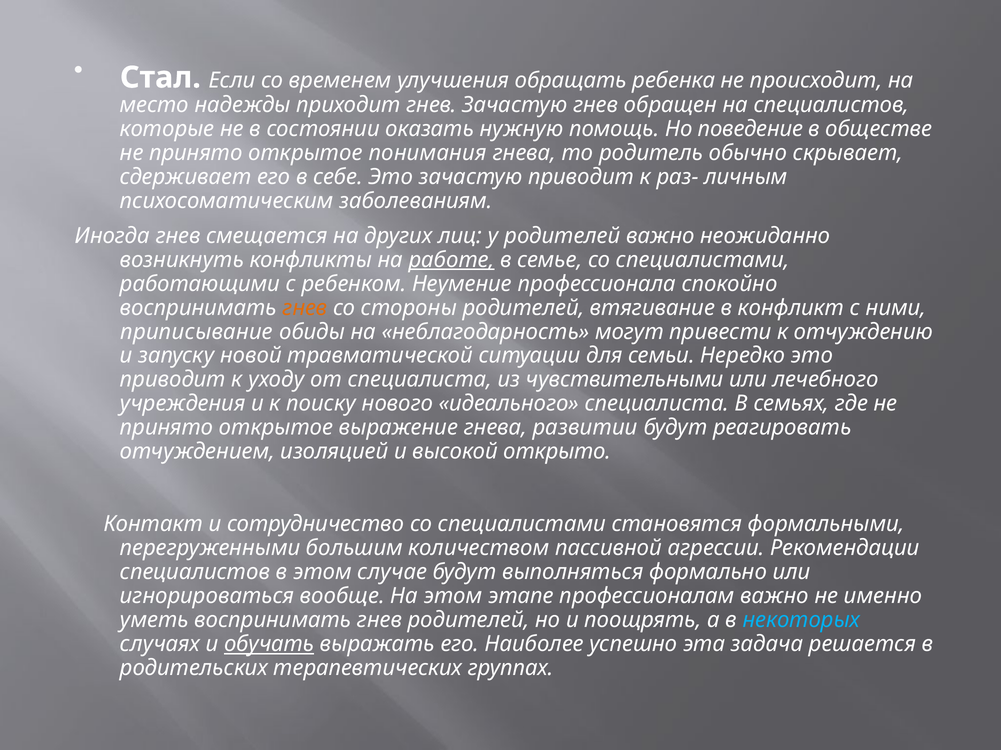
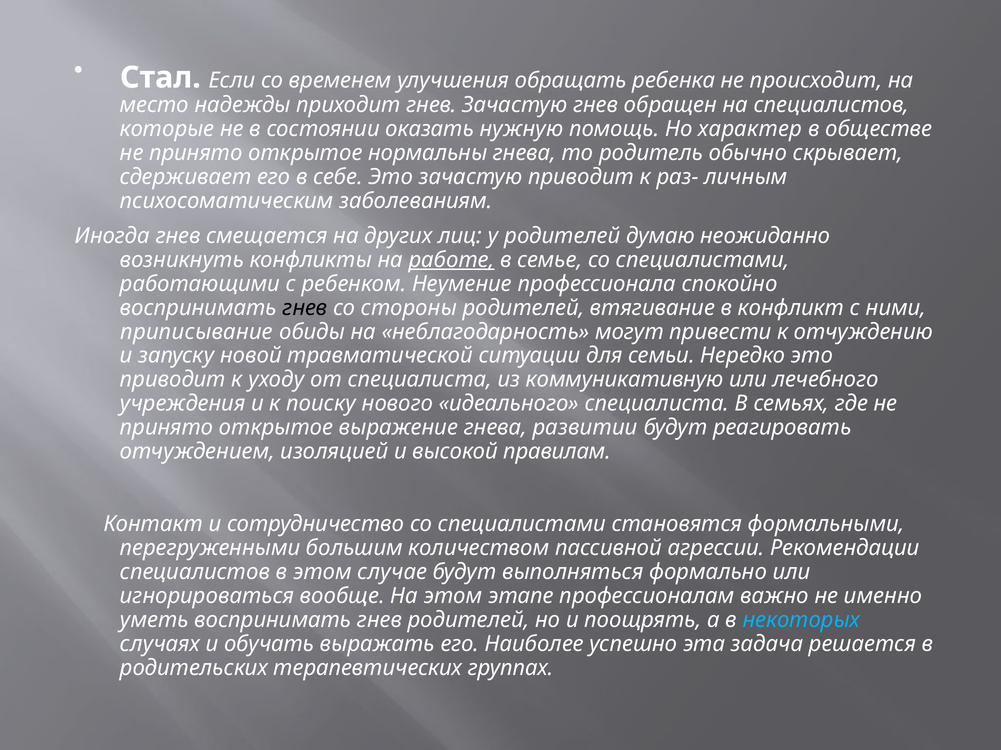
поведение: поведение -> характер
понимания: понимания -> нормальны
родителей важно: важно -> думаю
гнев at (305, 308) colour: orange -> black
чувствительными: чувствительными -> коммуникативную
открыто: открыто -> правилам
обучать underline: present -> none
